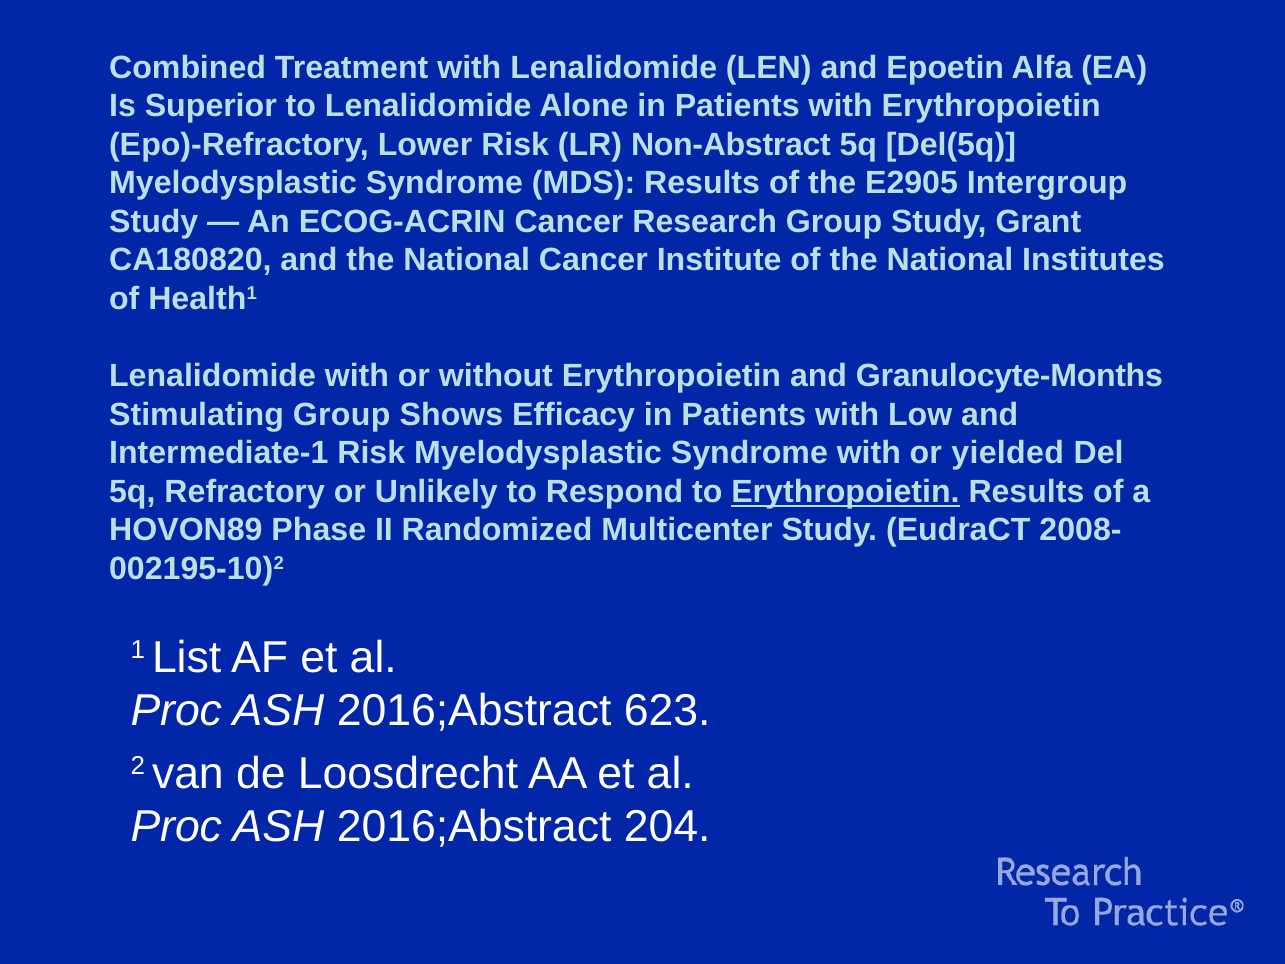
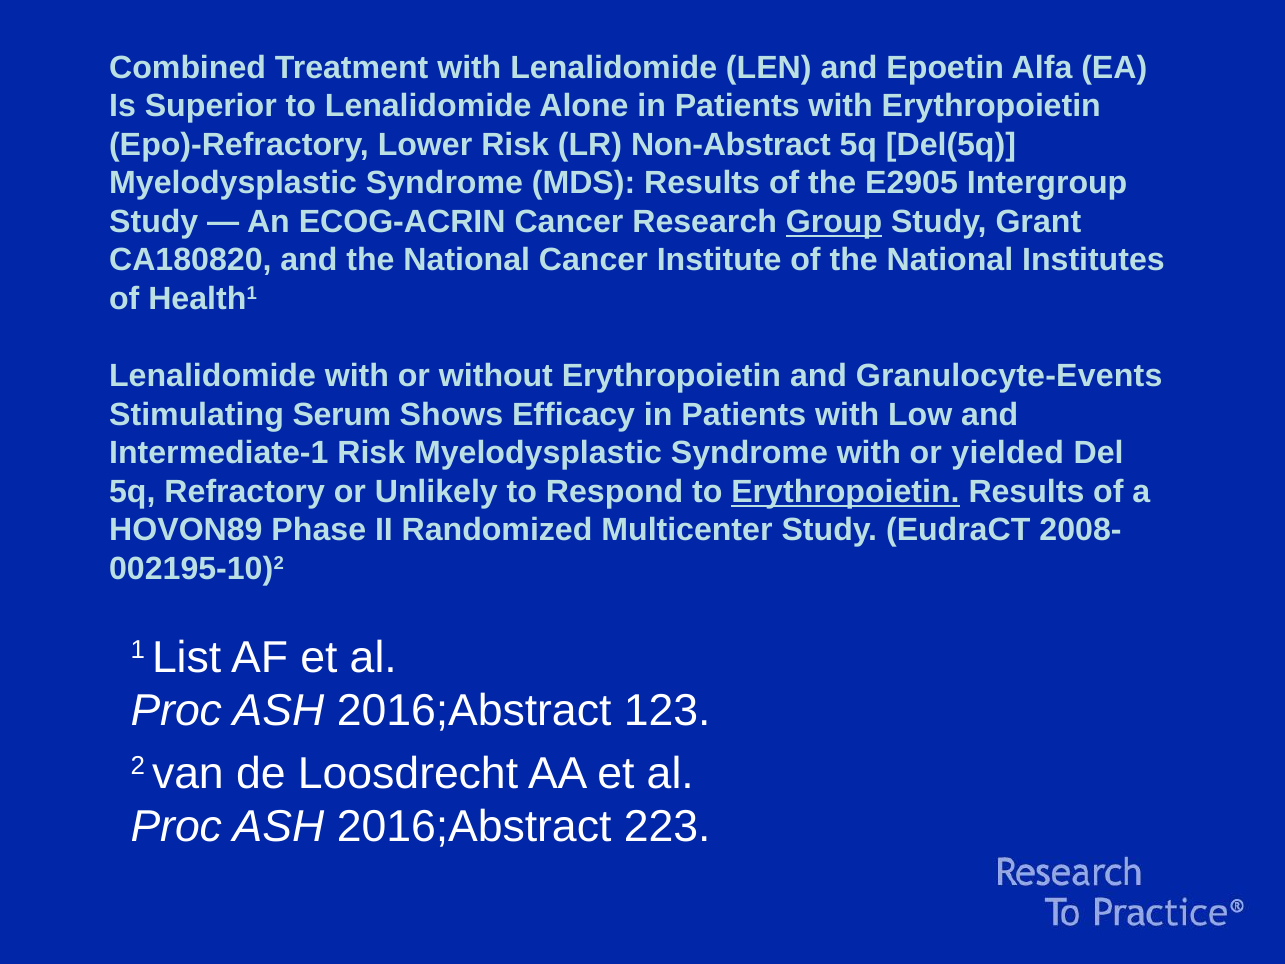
Group at (834, 222) underline: none -> present
Granulocyte-Months: Granulocyte-Months -> Granulocyte-Events
Stimulating Group: Group -> Serum
623: 623 -> 123
204: 204 -> 223
